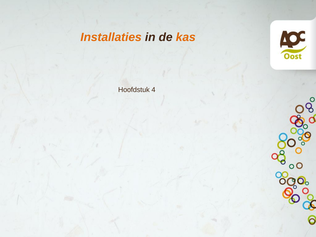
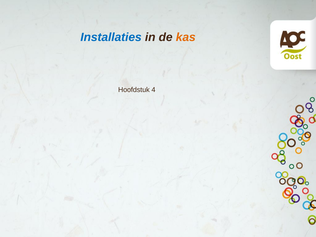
Installaties colour: orange -> blue
